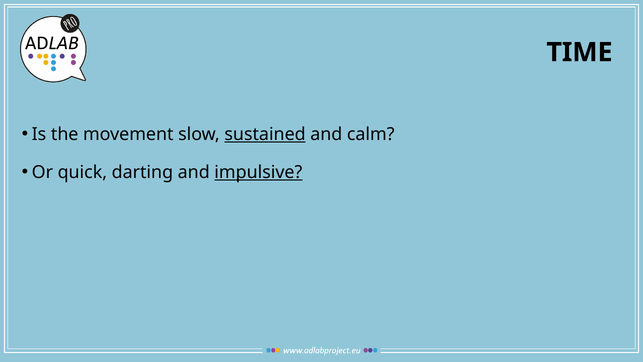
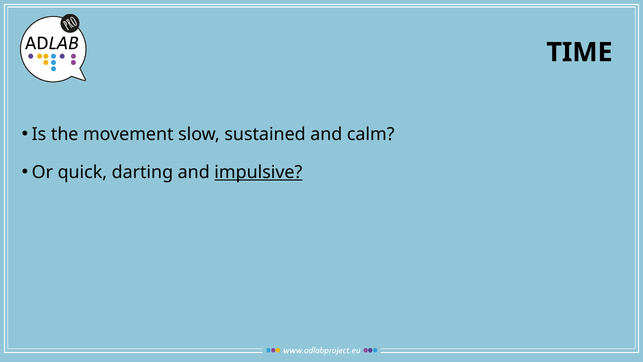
sustained underline: present -> none
